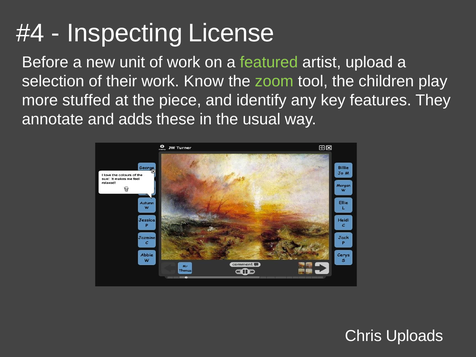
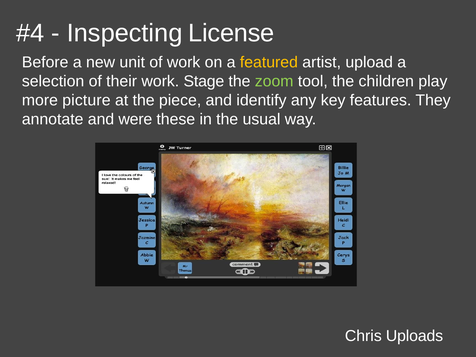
featured colour: light green -> yellow
Know: Know -> Stage
stuffed: stuffed -> picture
adds: adds -> were
